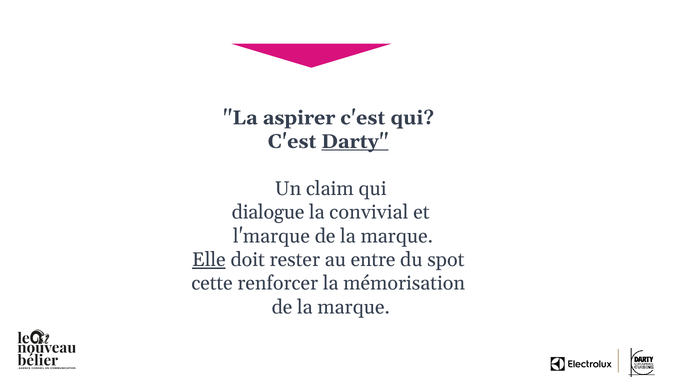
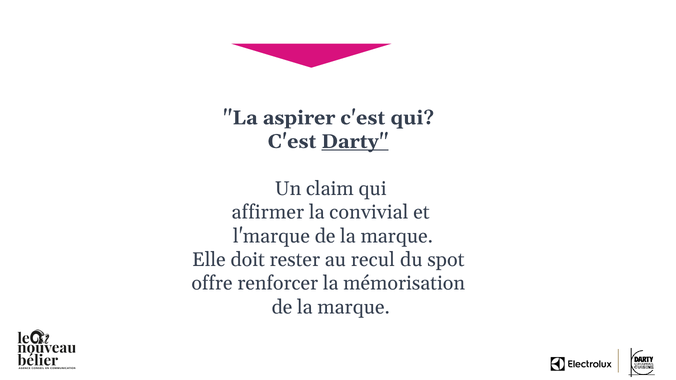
dialogue: dialogue -> affirmer
Elle underline: present -> none
entre: entre -> recul
cette: cette -> offre
